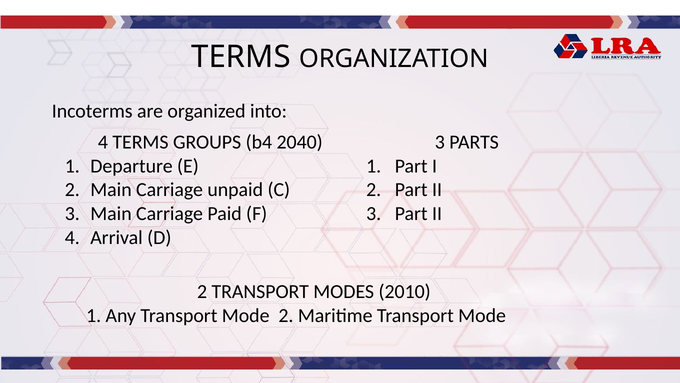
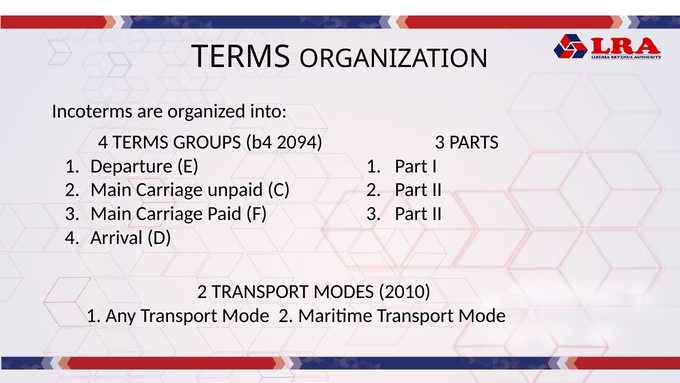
2040: 2040 -> 2094
